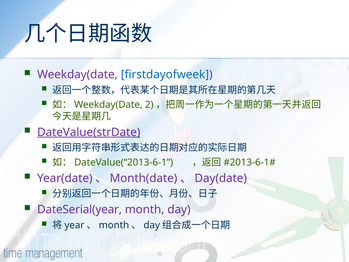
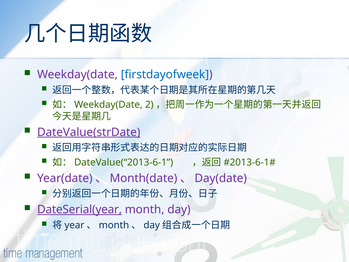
DateSerial(year underline: none -> present
